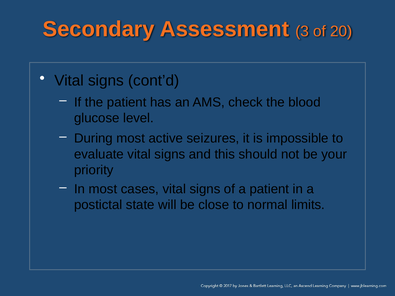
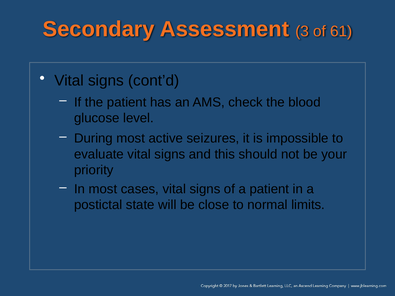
20: 20 -> 61
